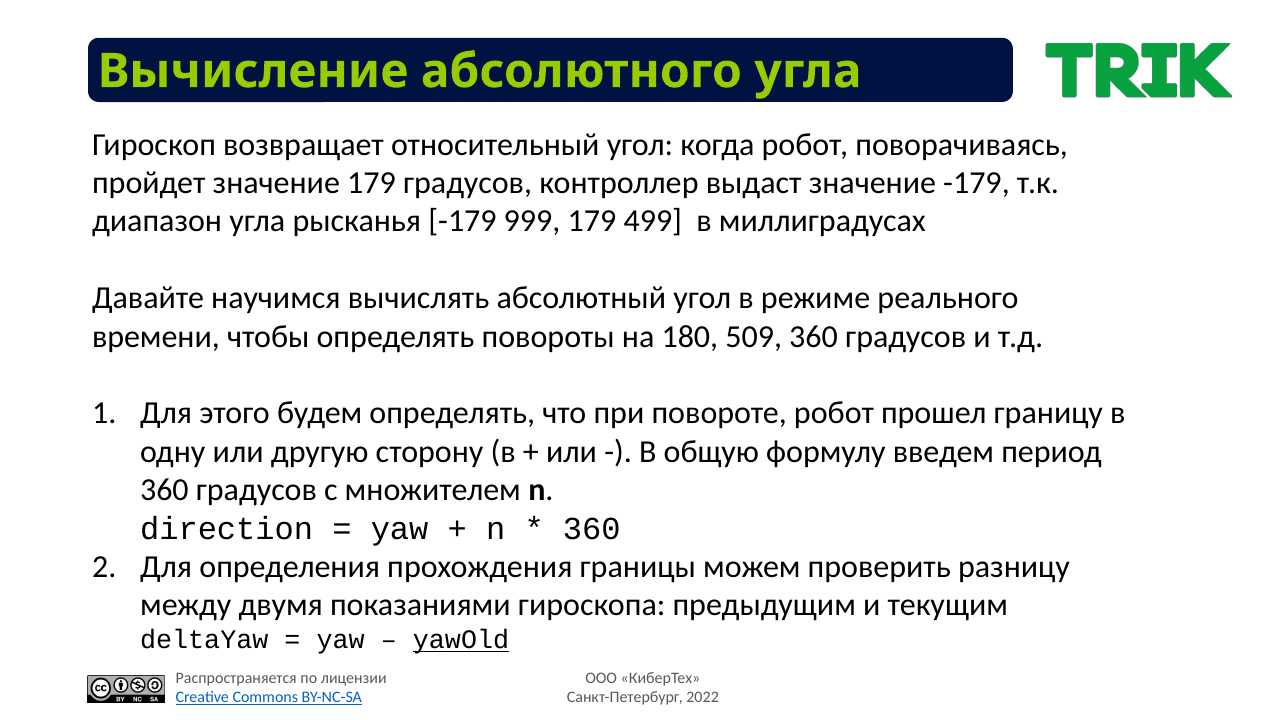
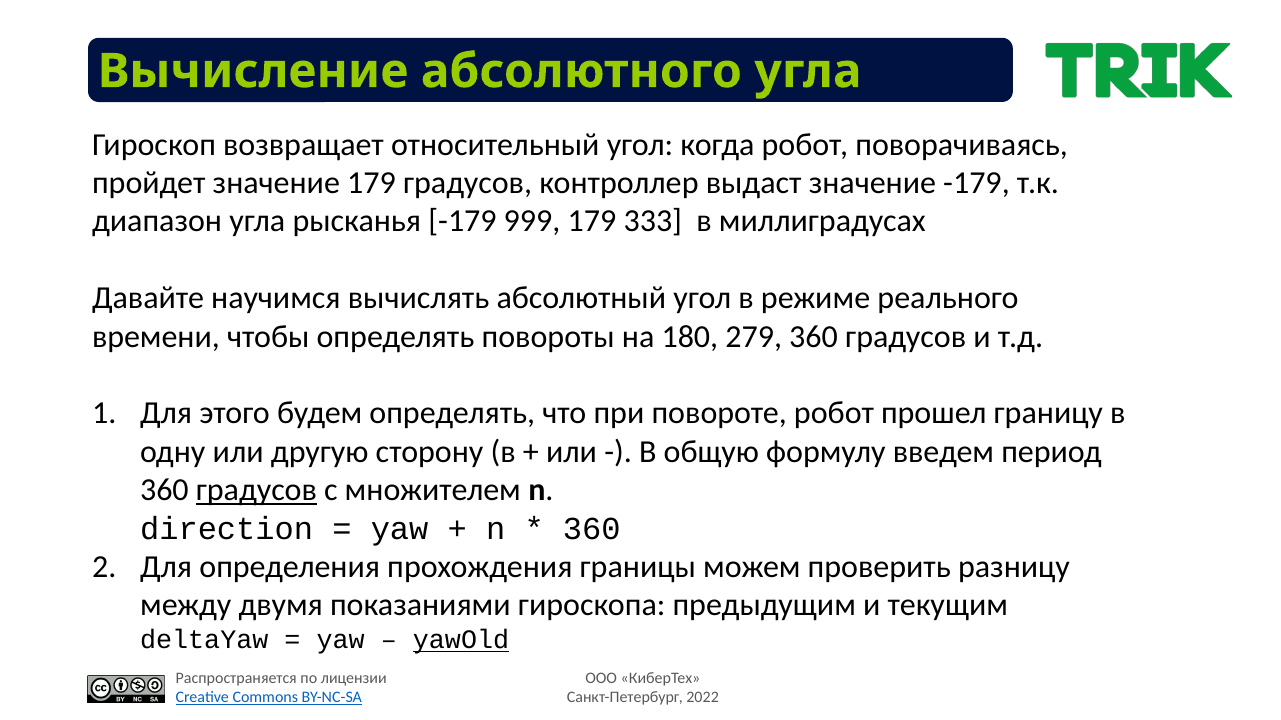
499: 499 -> 333
509: 509 -> 279
градусов at (256, 491) underline: none -> present
